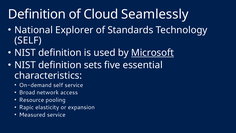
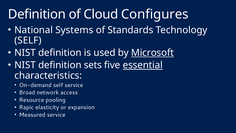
Seamlessly: Seamlessly -> Configures
Explorer: Explorer -> Systems
essential underline: none -> present
